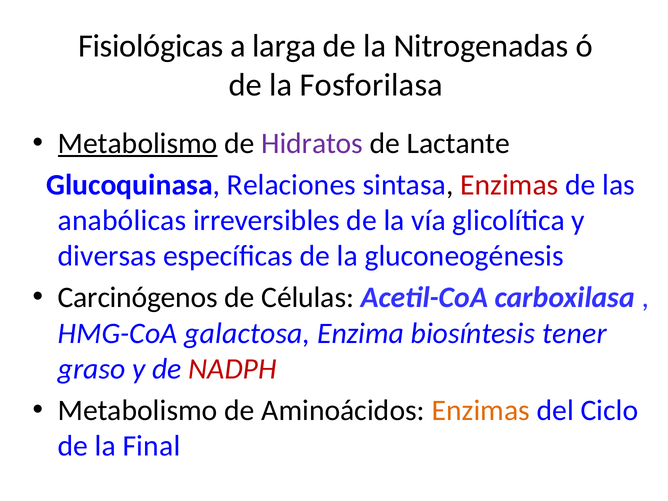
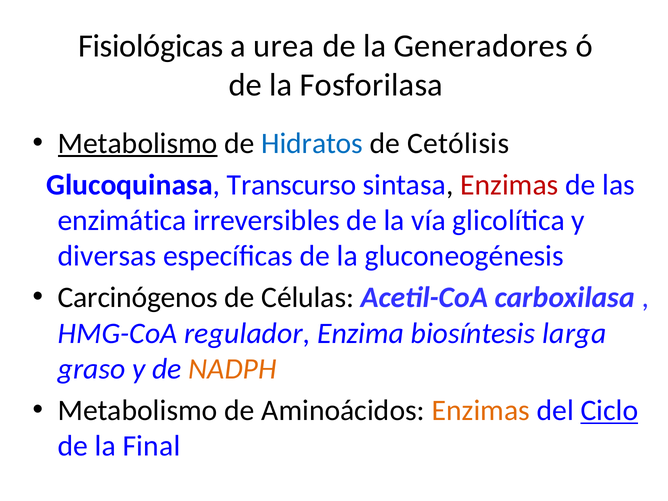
larga: larga -> urea
Nitrogenadas: Nitrogenadas -> Generadores
Hidratos colour: purple -> blue
Lactante: Lactante -> Cetólisis
Relaciones: Relaciones -> Transcurso
anabólicas: anabólicas -> enzimática
galactosa: galactosa -> regulador
tener: tener -> larga
NADPH colour: red -> orange
Ciclo underline: none -> present
